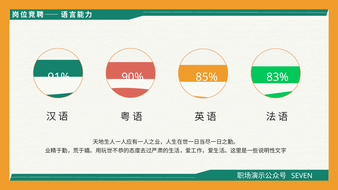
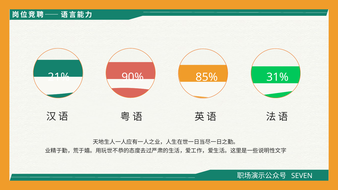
91%: 91% -> 21%
83%: 83% -> 31%
